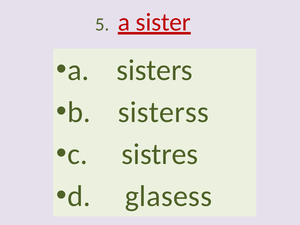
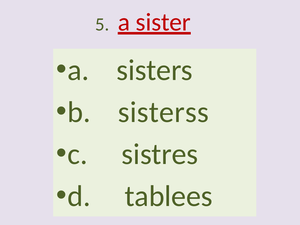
glasess: glasess -> tablees
